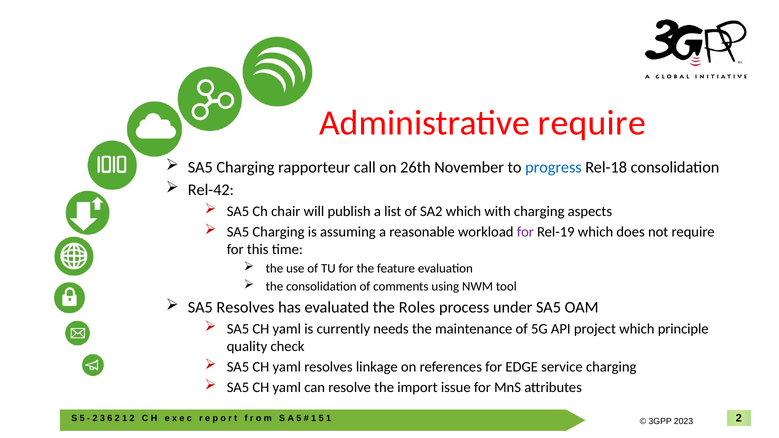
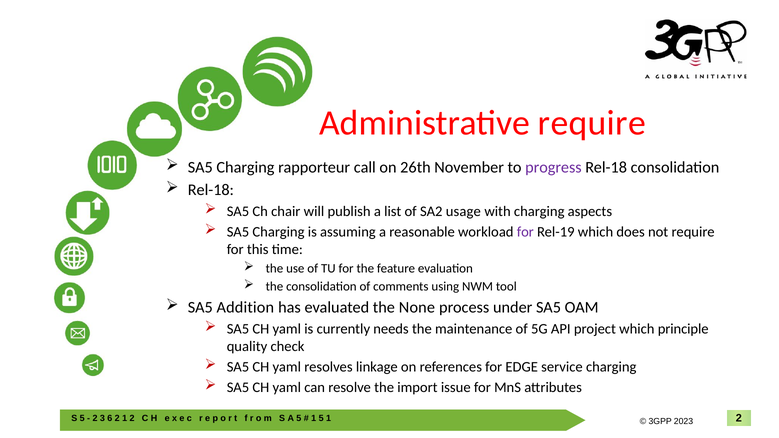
progress colour: blue -> purple
Rel-42 at (211, 190): Rel-42 -> Rel-18
SA2 which: which -> usage
SA5 Resolves: Resolves -> Addition
Roles: Roles -> None
